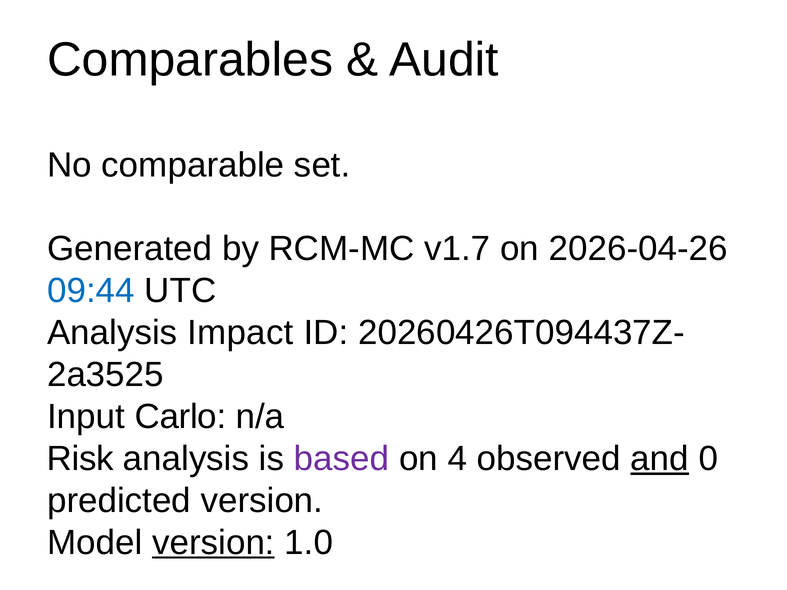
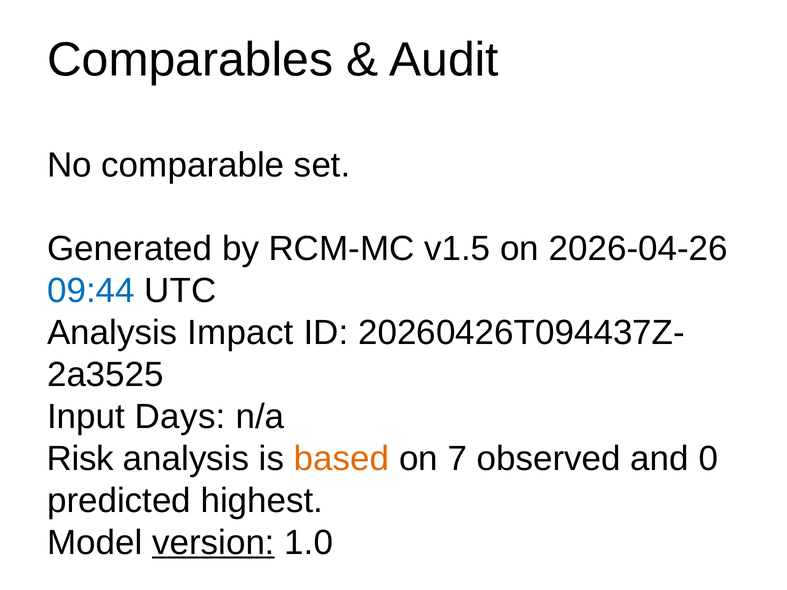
v1.7: v1.7 -> v1.5
Carlo: Carlo -> Days
based colour: purple -> orange
4: 4 -> 7
and underline: present -> none
predicted version: version -> highest
